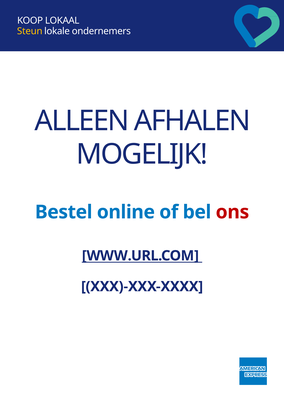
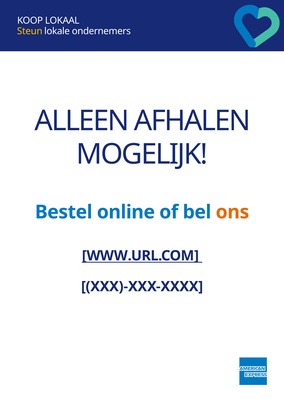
ons colour: red -> orange
